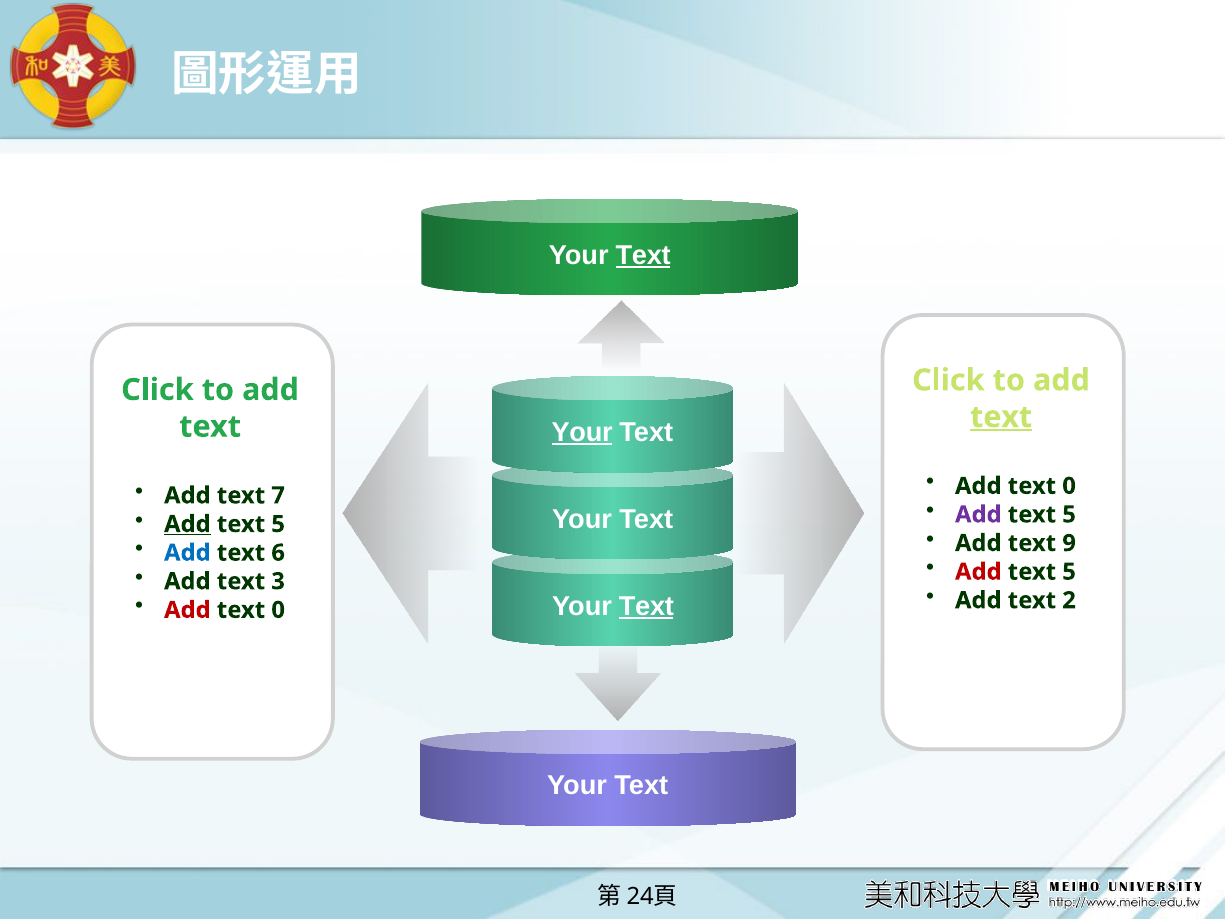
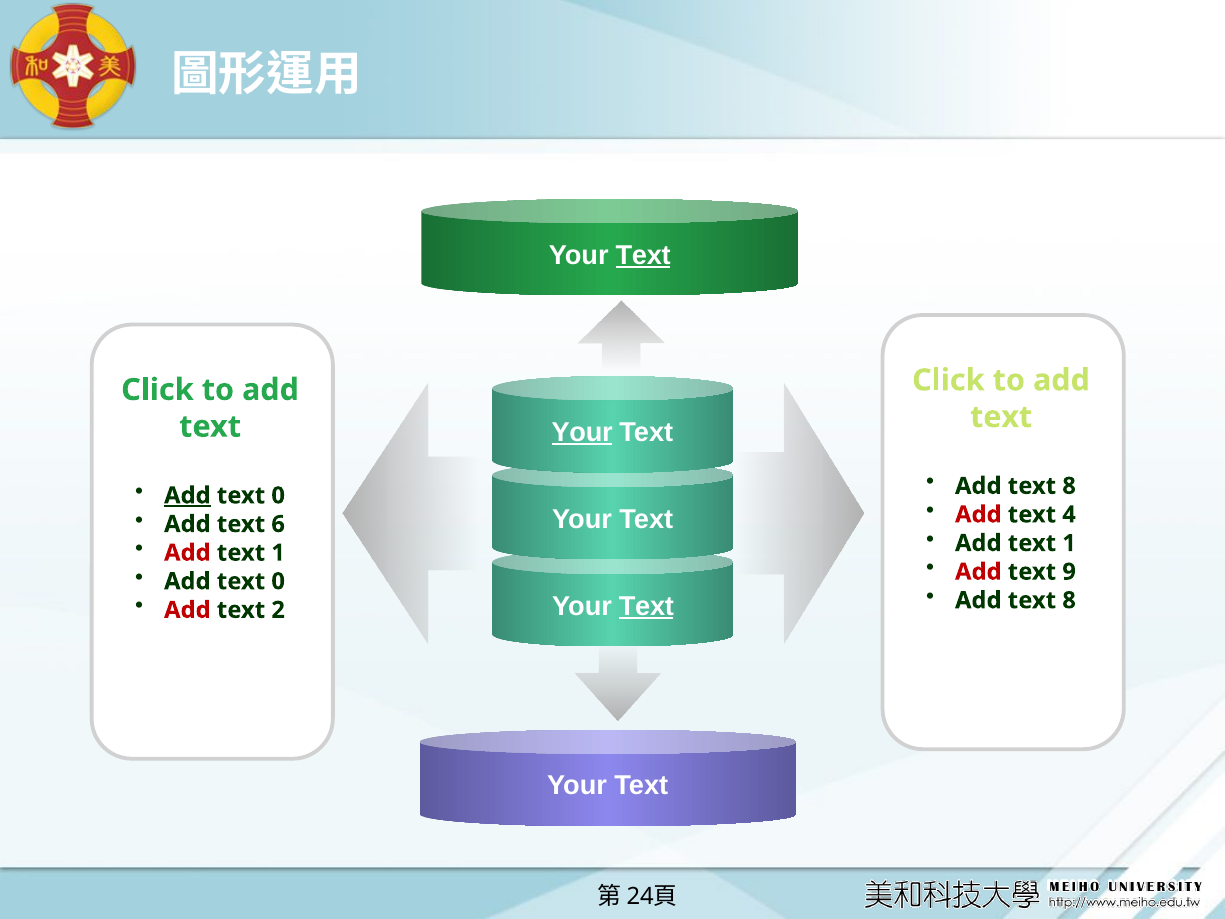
text at (1001, 417) underline: present -> none
0 at (1069, 486): 0 -> 8
Add at (187, 495) underline: none -> present
7 at (278, 495): 7 -> 0
Add at (978, 514) colour: purple -> red
5 at (1069, 514): 5 -> 4
Add at (187, 524) underline: present -> none
5 at (278, 524): 5 -> 6
9 at (1069, 543): 9 -> 1
Add at (187, 553) colour: blue -> red
6 at (278, 553): 6 -> 1
5 at (1069, 572): 5 -> 9
3 at (278, 581): 3 -> 0
2 at (1069, 600): 2 -> 8
0 at (278, 610): 0 -> 2
